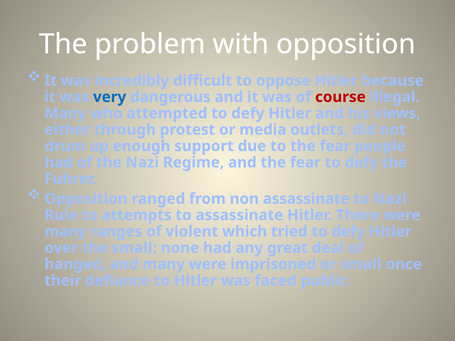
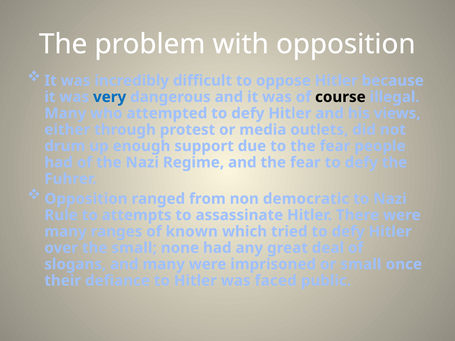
course colour: red -> black
non assassinate: assassinate -> democratic
violent: violent -> known
hanged: hanged -> slogans
